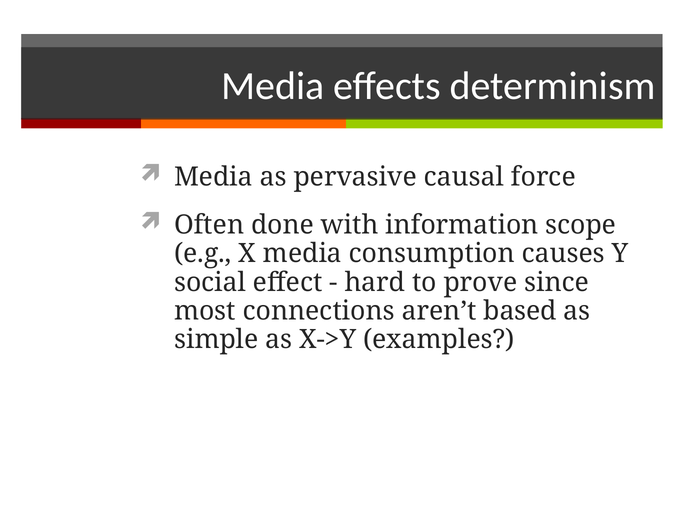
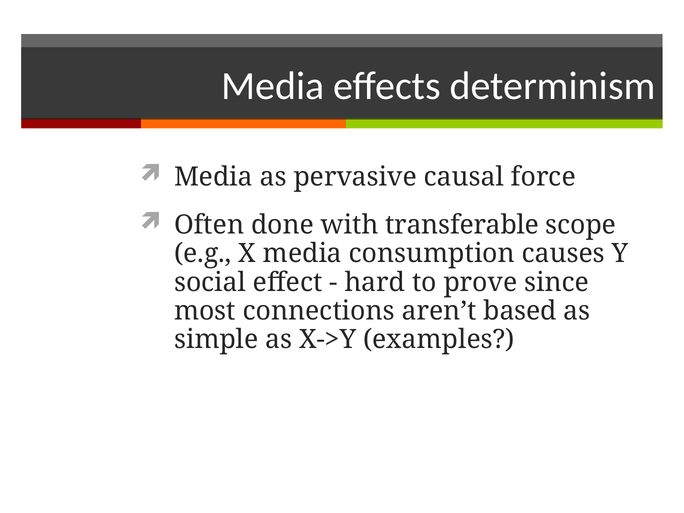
information: information -> transferable
